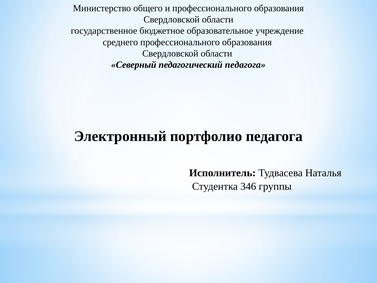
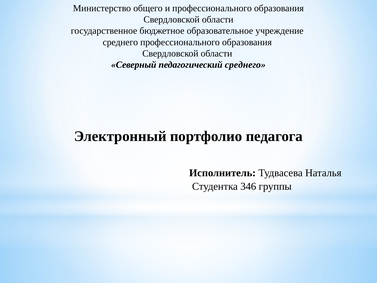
педагогический педагога: педагога -> среднего
